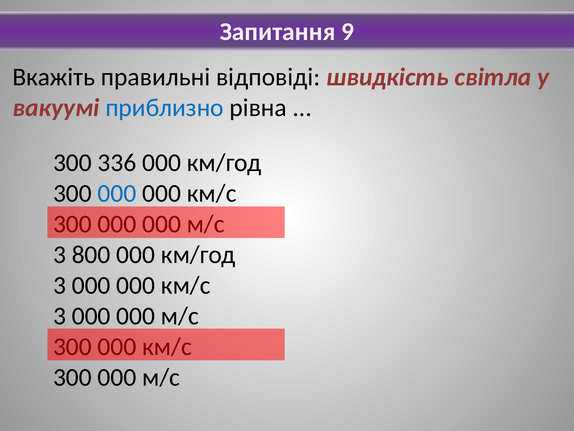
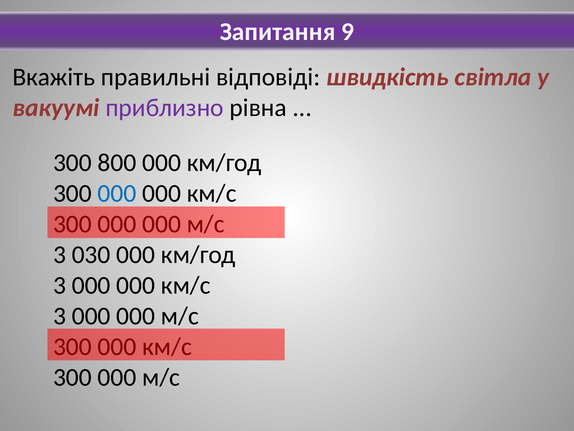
приблизно colour: blue -> purple
336: 336 -> 800
800: 800 -> 030
